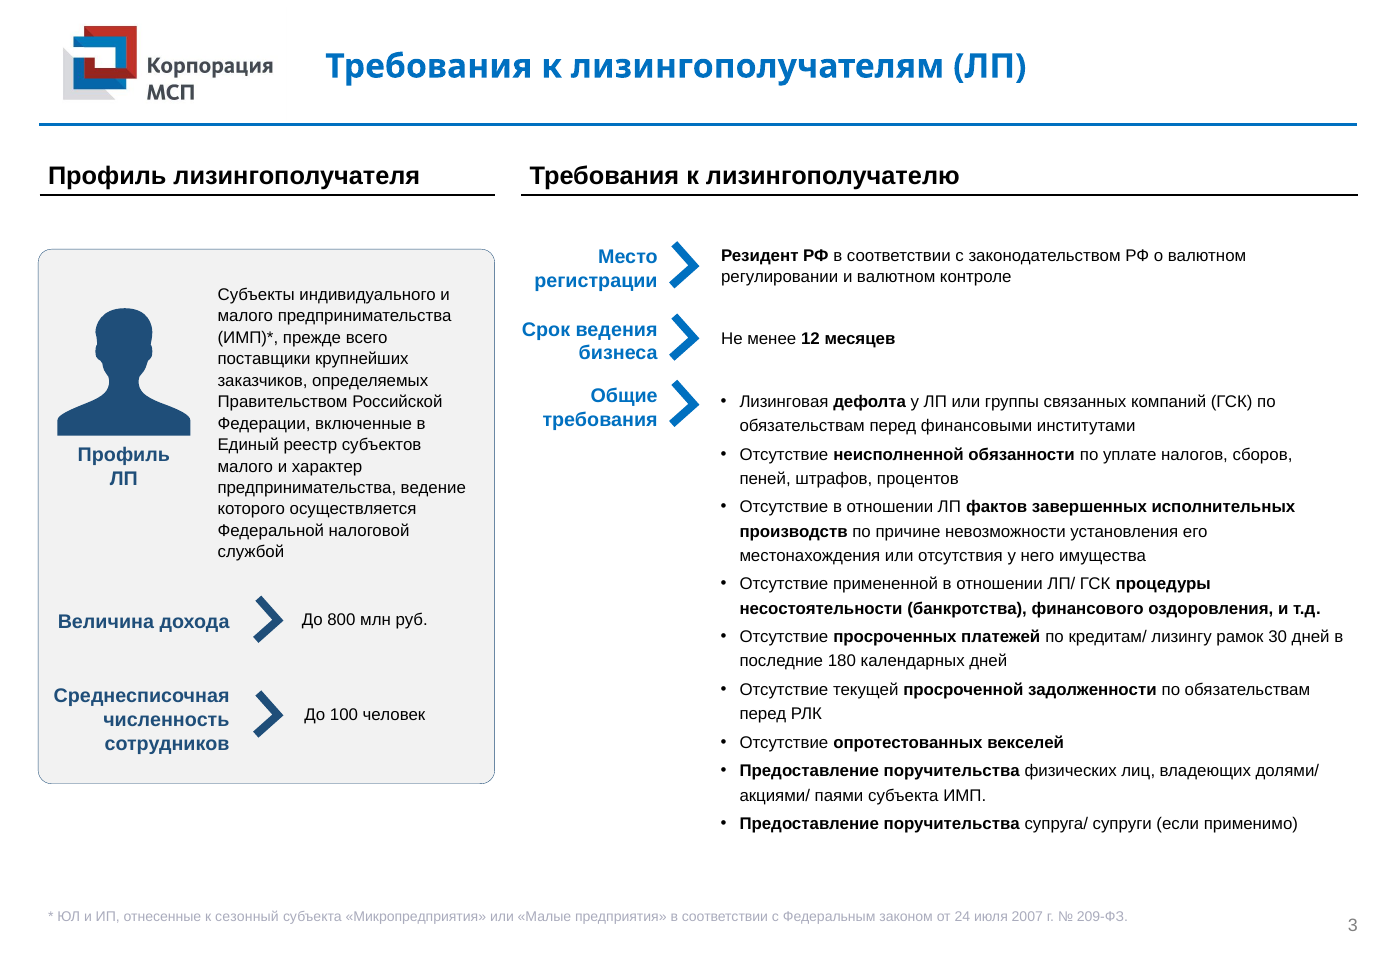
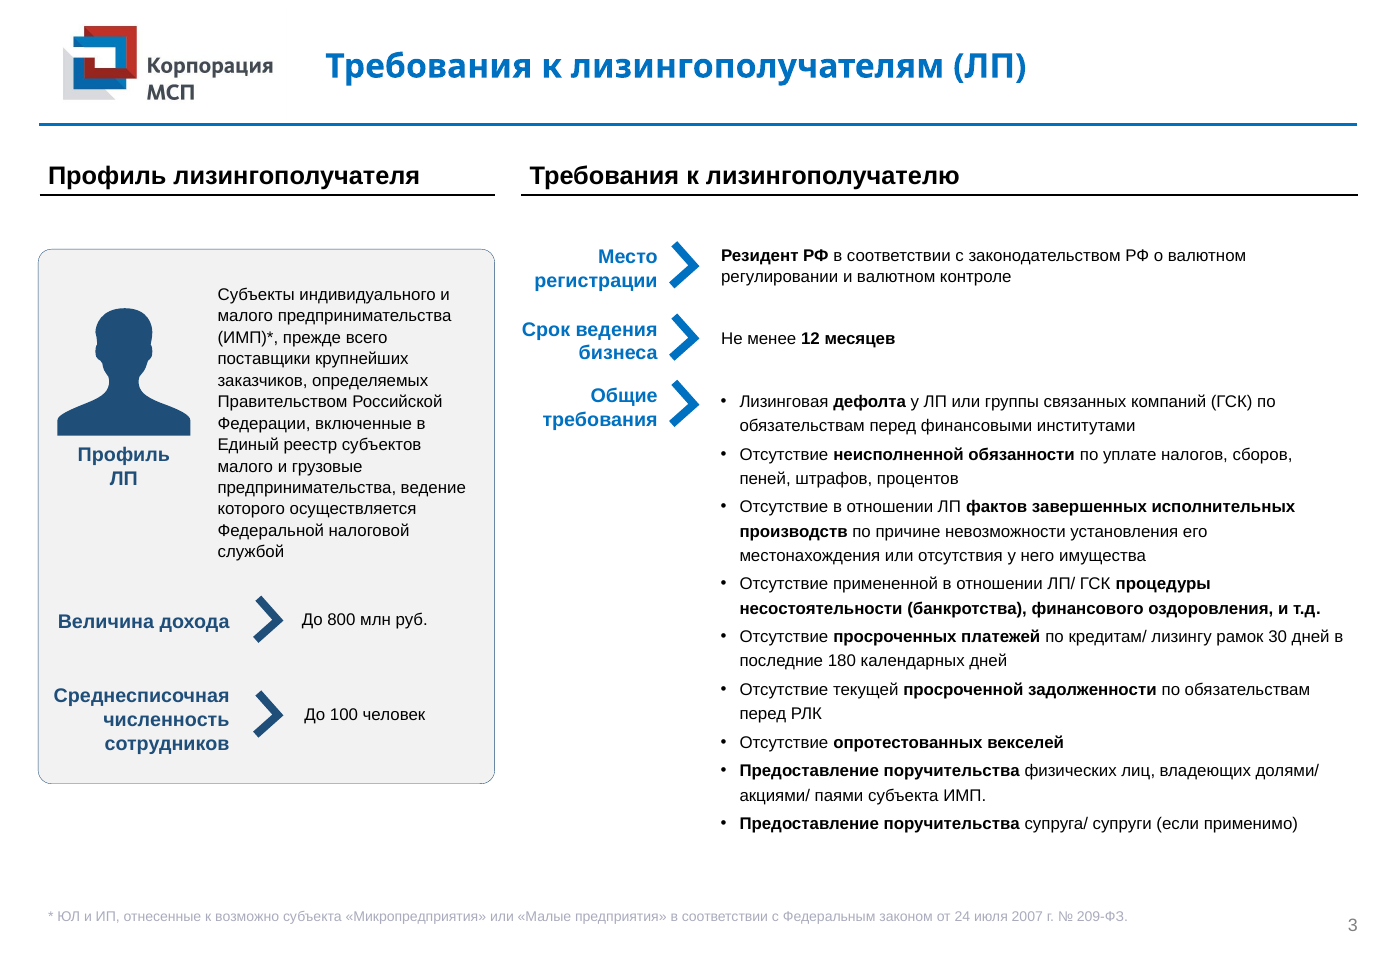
характер: характер -> грузовые
сезонный: сезонный -> возможно
